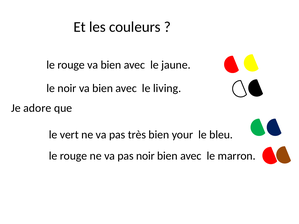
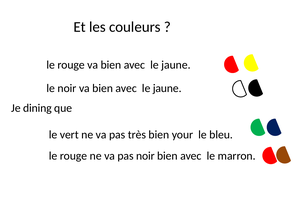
living at (167, 88): living -> jaune
adore: adore -> dining
